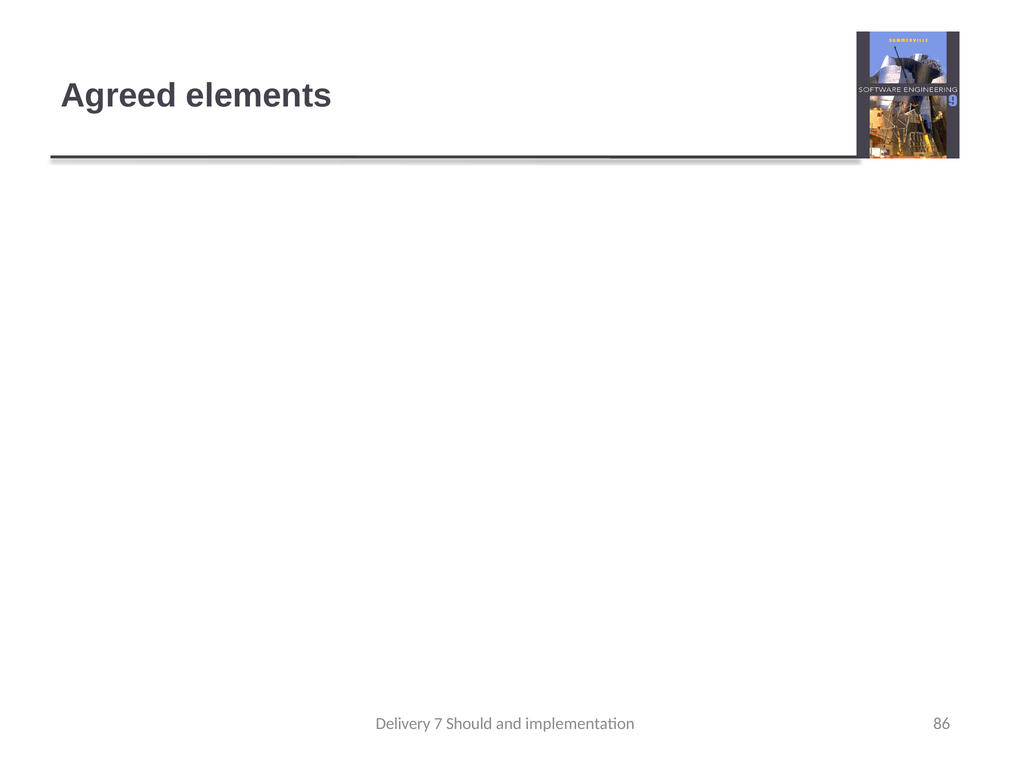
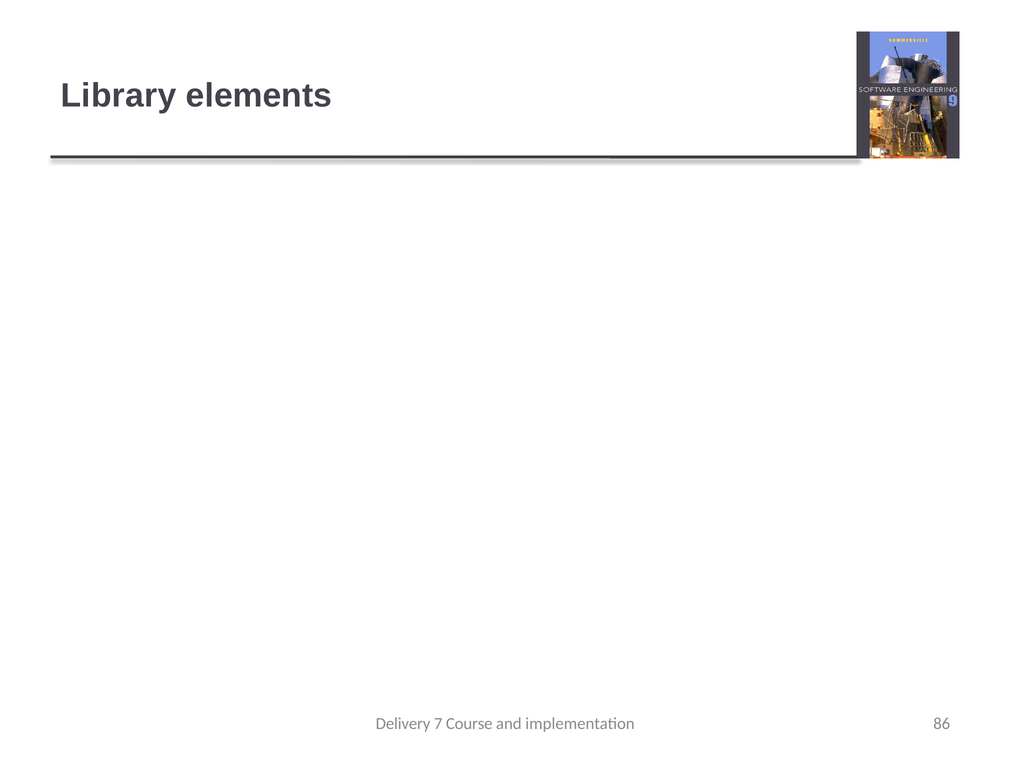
Agreed: Agreed -> Library
Should: Should -> Course
